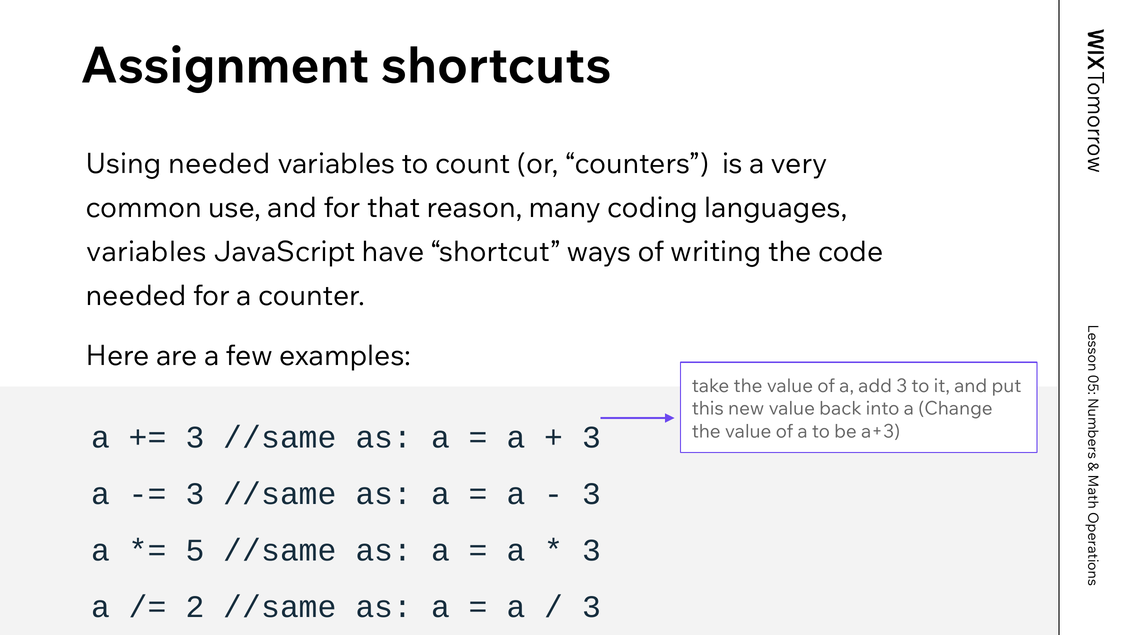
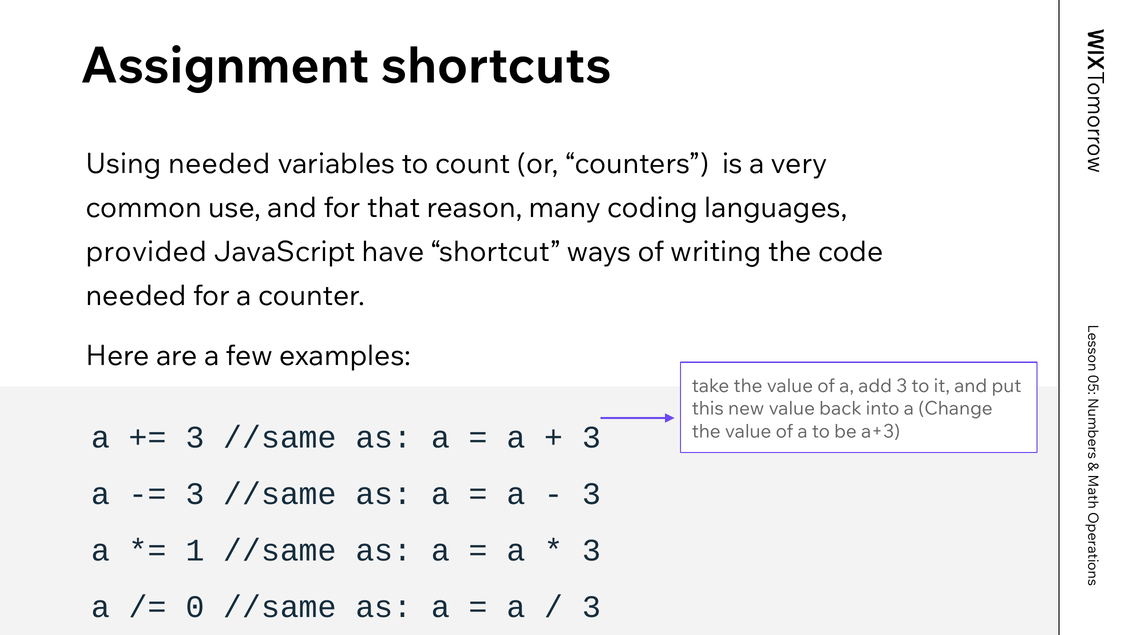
variables at (146, 252): variables -> provided
5 at (195, 551): 5 -> 1
2 at (195, 608): 2 -> 0
